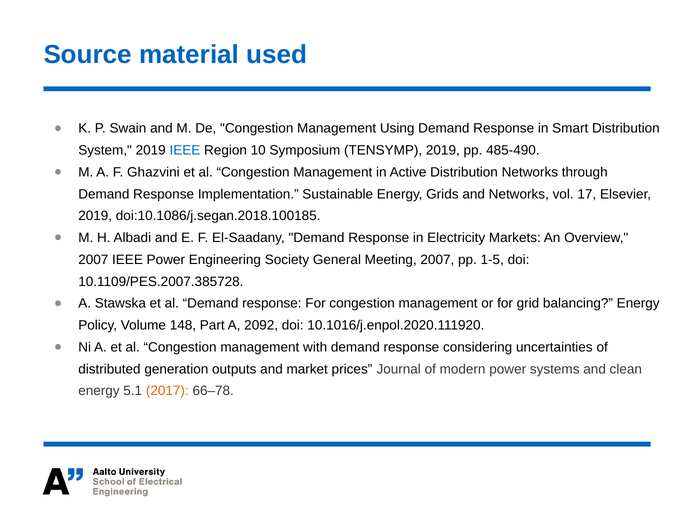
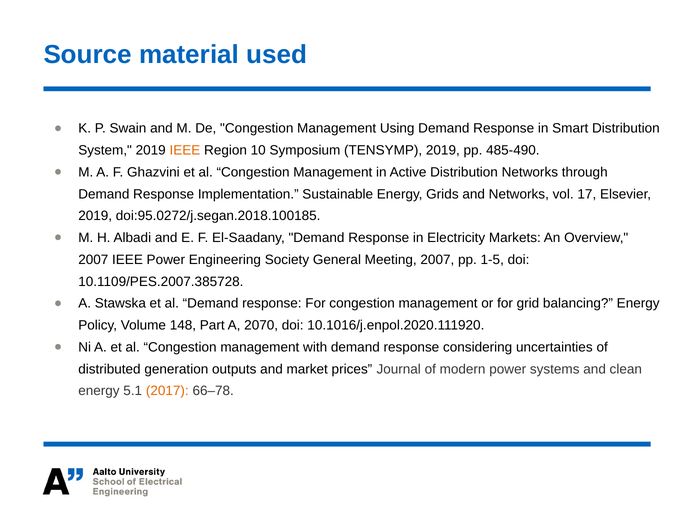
IEEE at (185, 150) colour: blue -> orange
doi:10.1086/j.segan.2018.100185: doi:10.1086/j.segan.2018.100185 -> doi:95.0272/j.segan.2018.100185
2092: 2092 -> 2070
